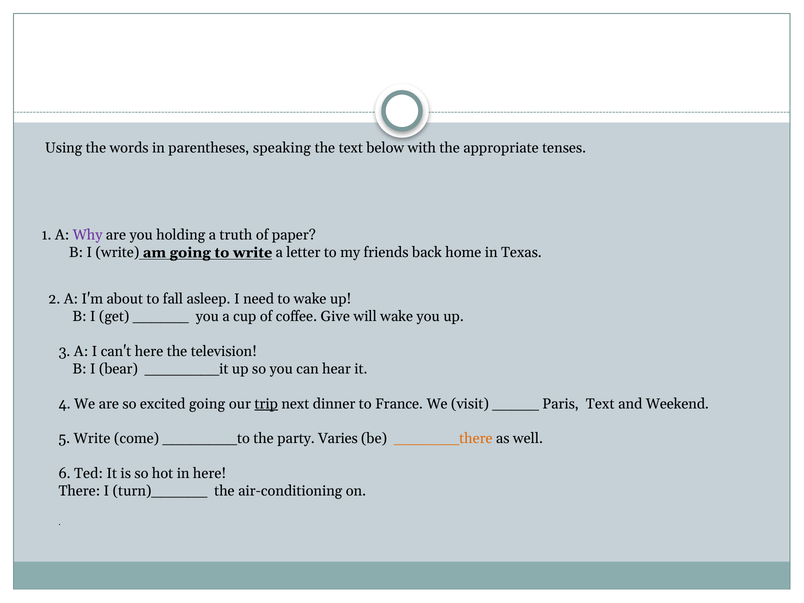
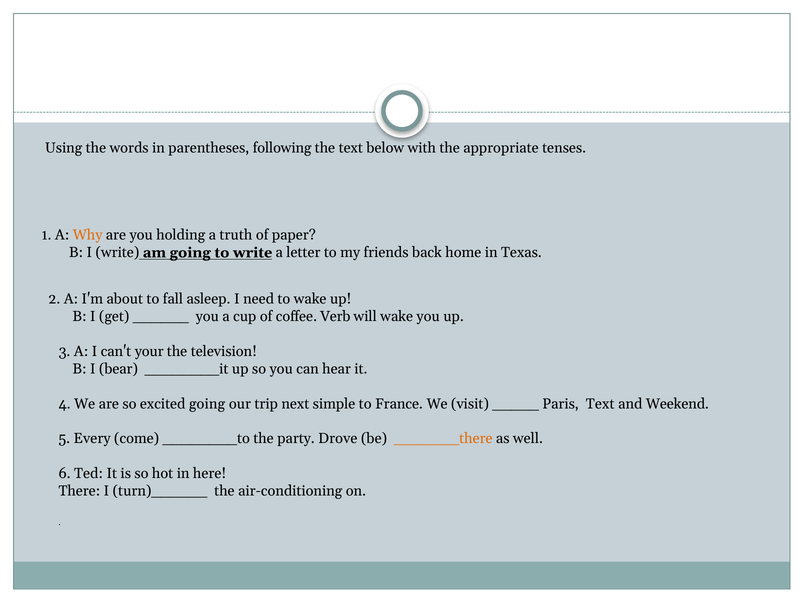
speaking: speaking -> following
Why colour: purple -> orange
Give: Give -> Verb
can't here: here -> your
trip underline: present -> none
dinner: dinner -> simple
5 Write: Write -> Every
Varies: Varies -> Drove
